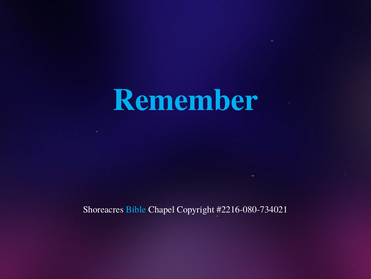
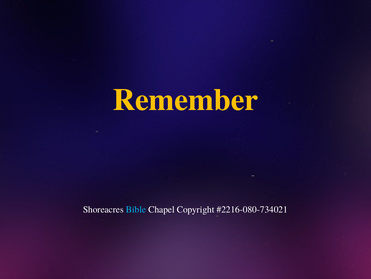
Remember colour: light blue -> yellow
